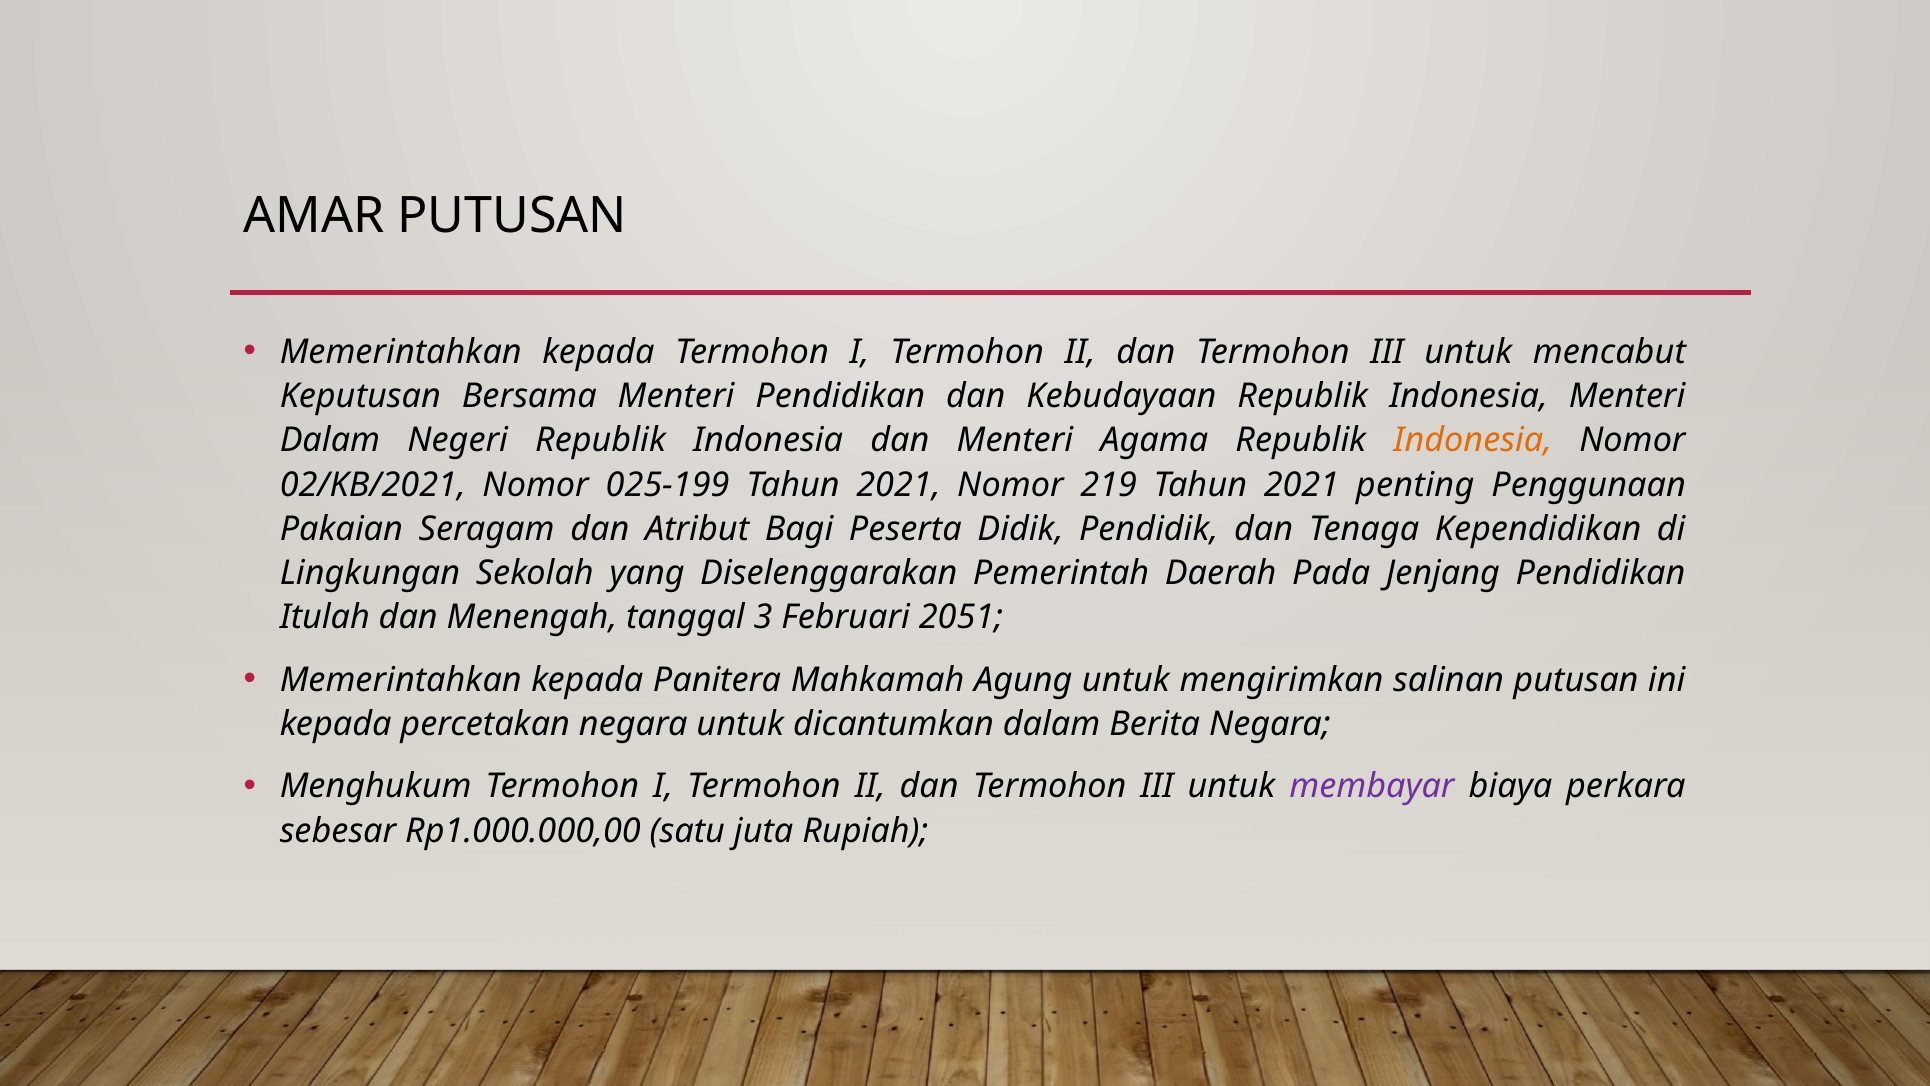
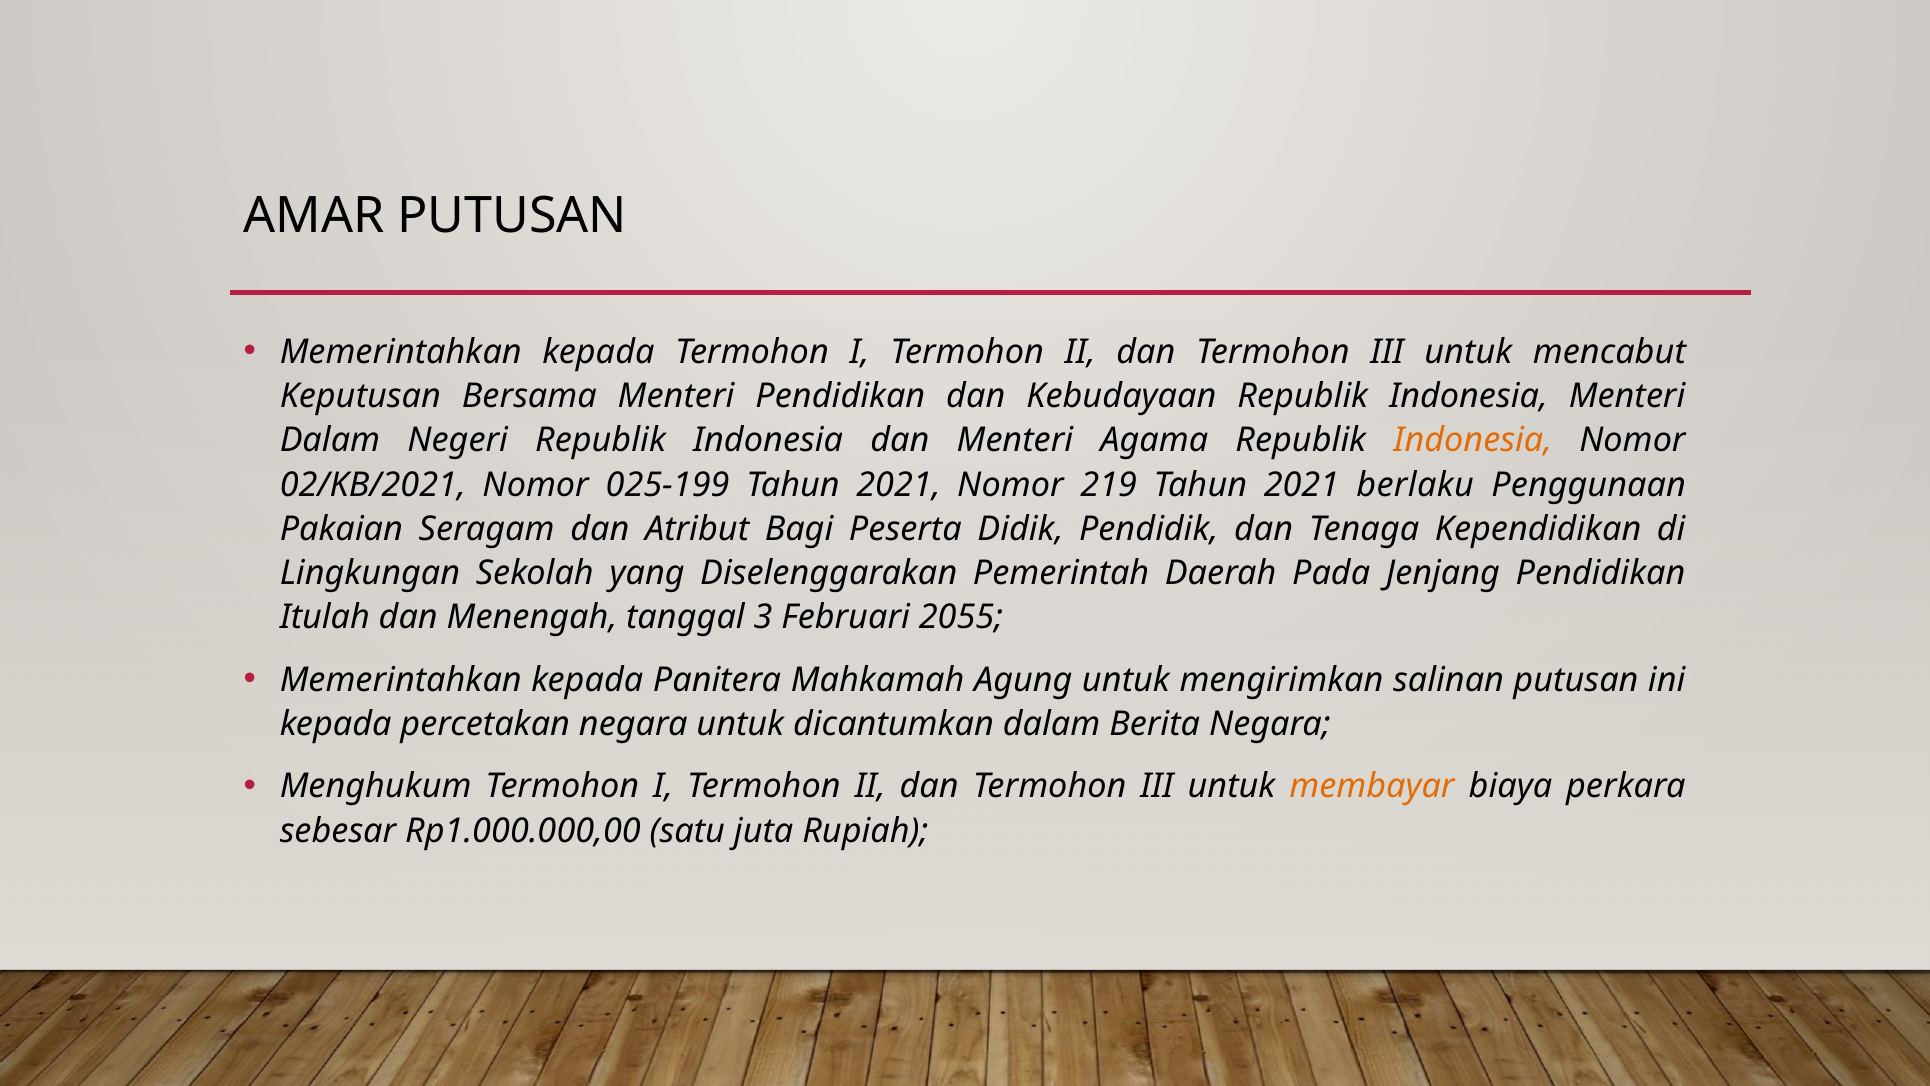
penting: penting -> berlaku
2051: 2051 -> 2055
membayar colour: purple -> orange
